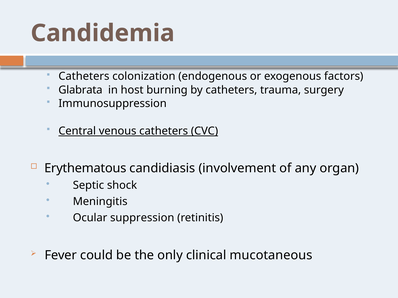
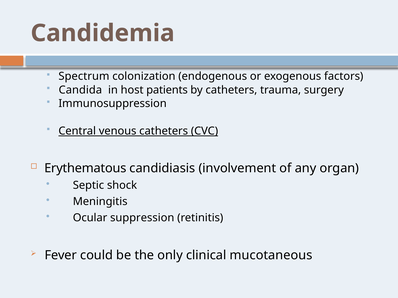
Catheters at (84, 76): Catheters -> Spectrum
Glabrata: Glabrata -> Candida
burning: burning -> patients
